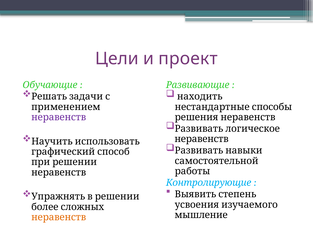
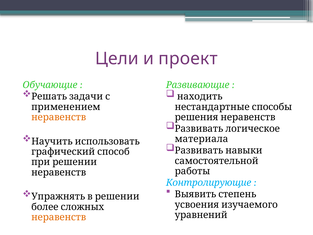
неравенств at (59, 117) colour: purple -> orange
неравенств at (202, 139): неравенств -> материала
мышление: мышление -> уравнений
